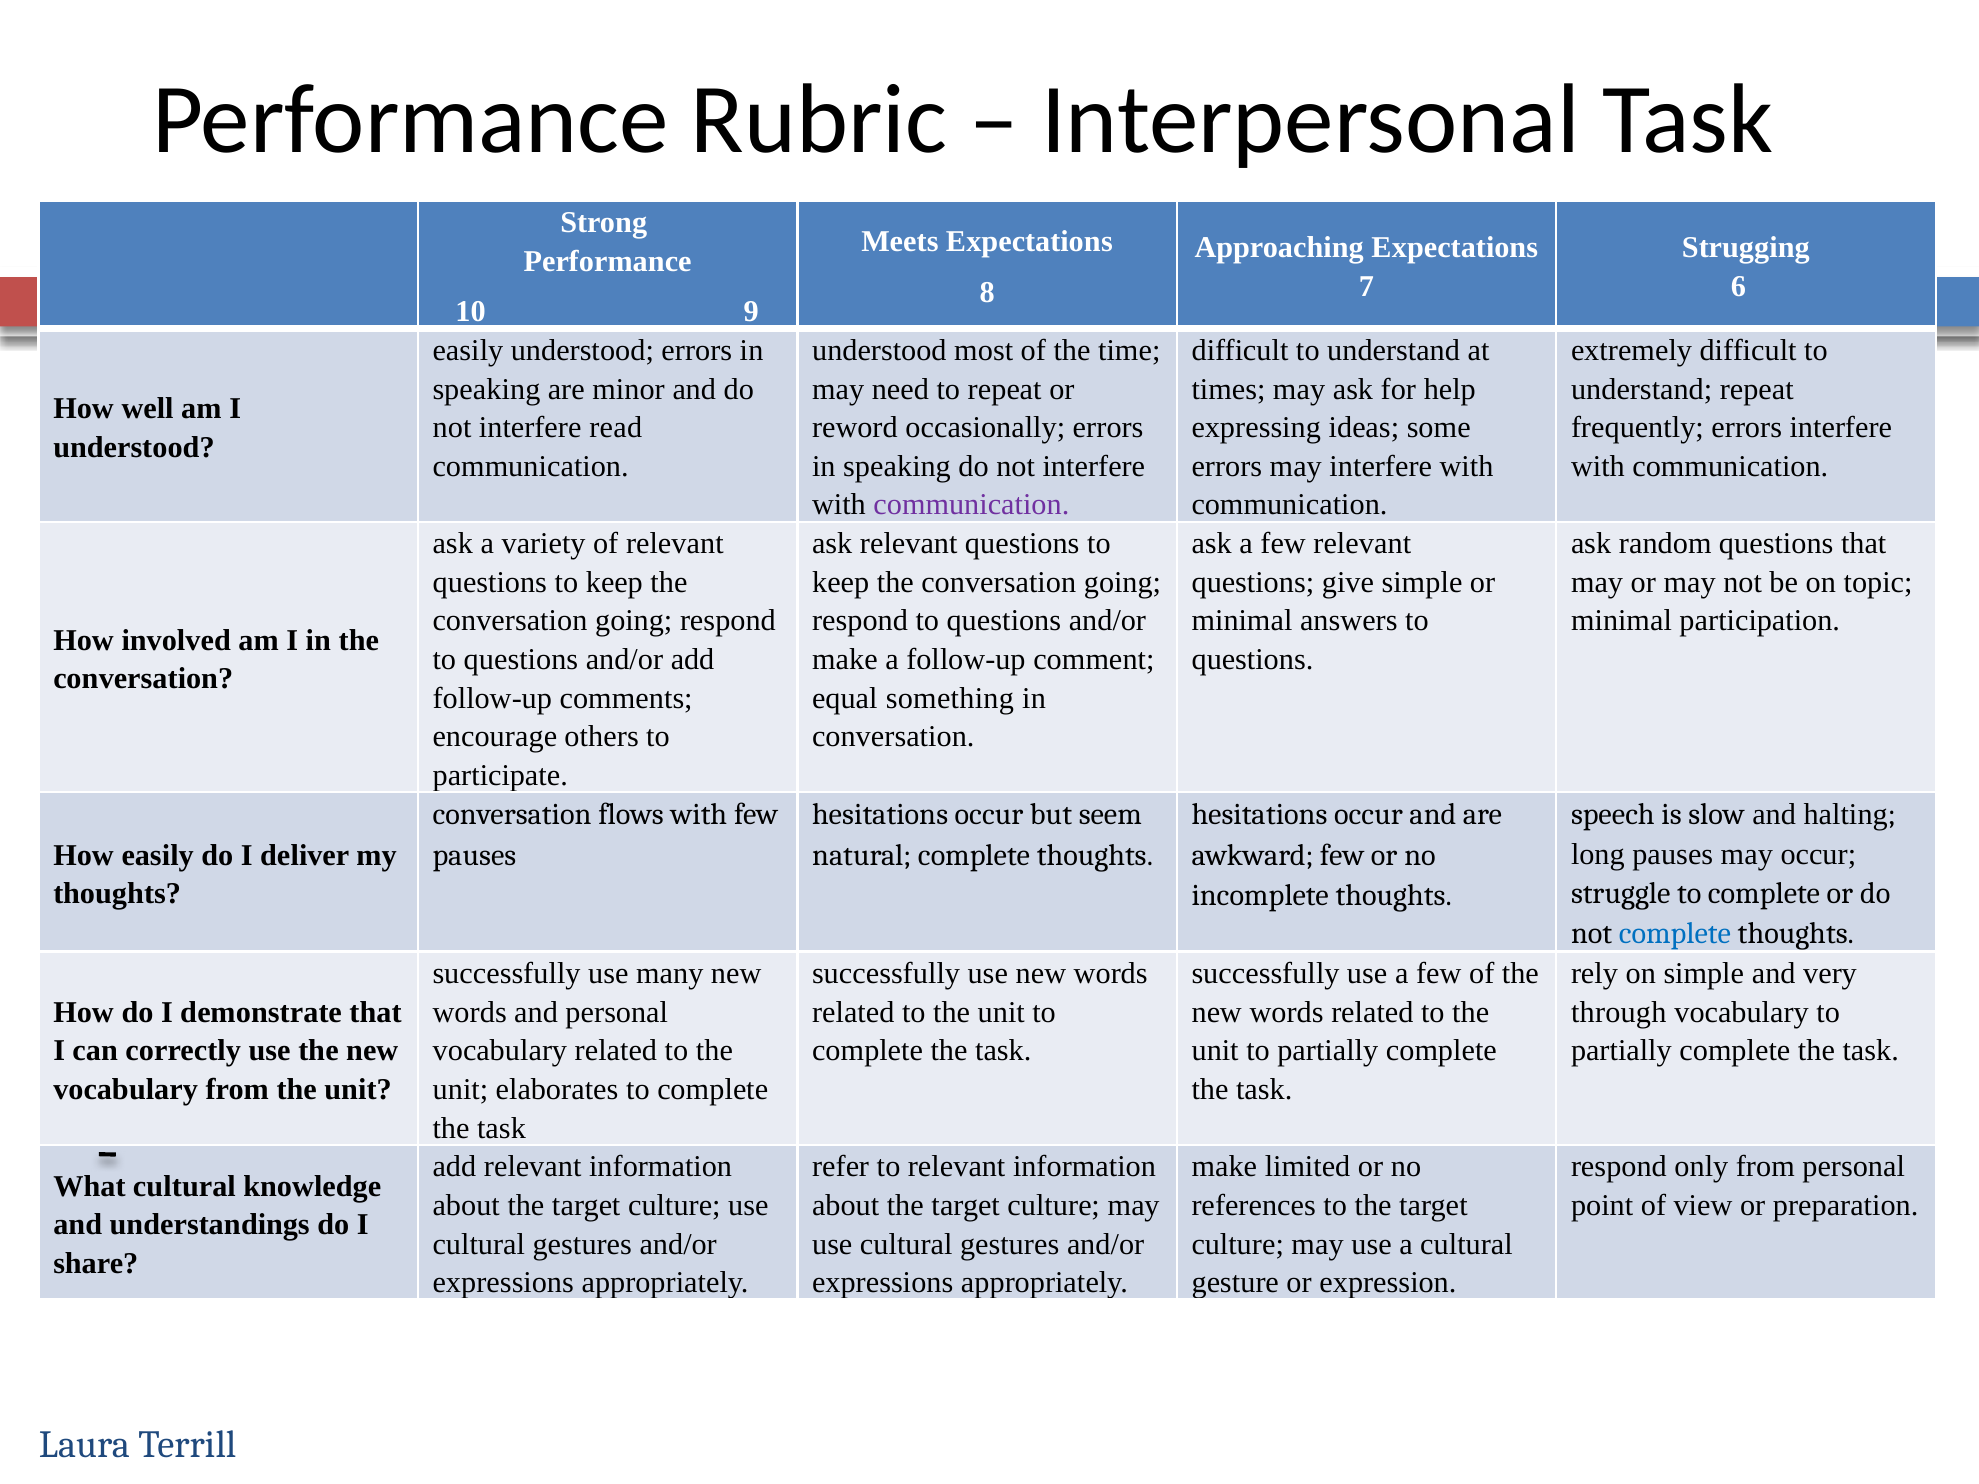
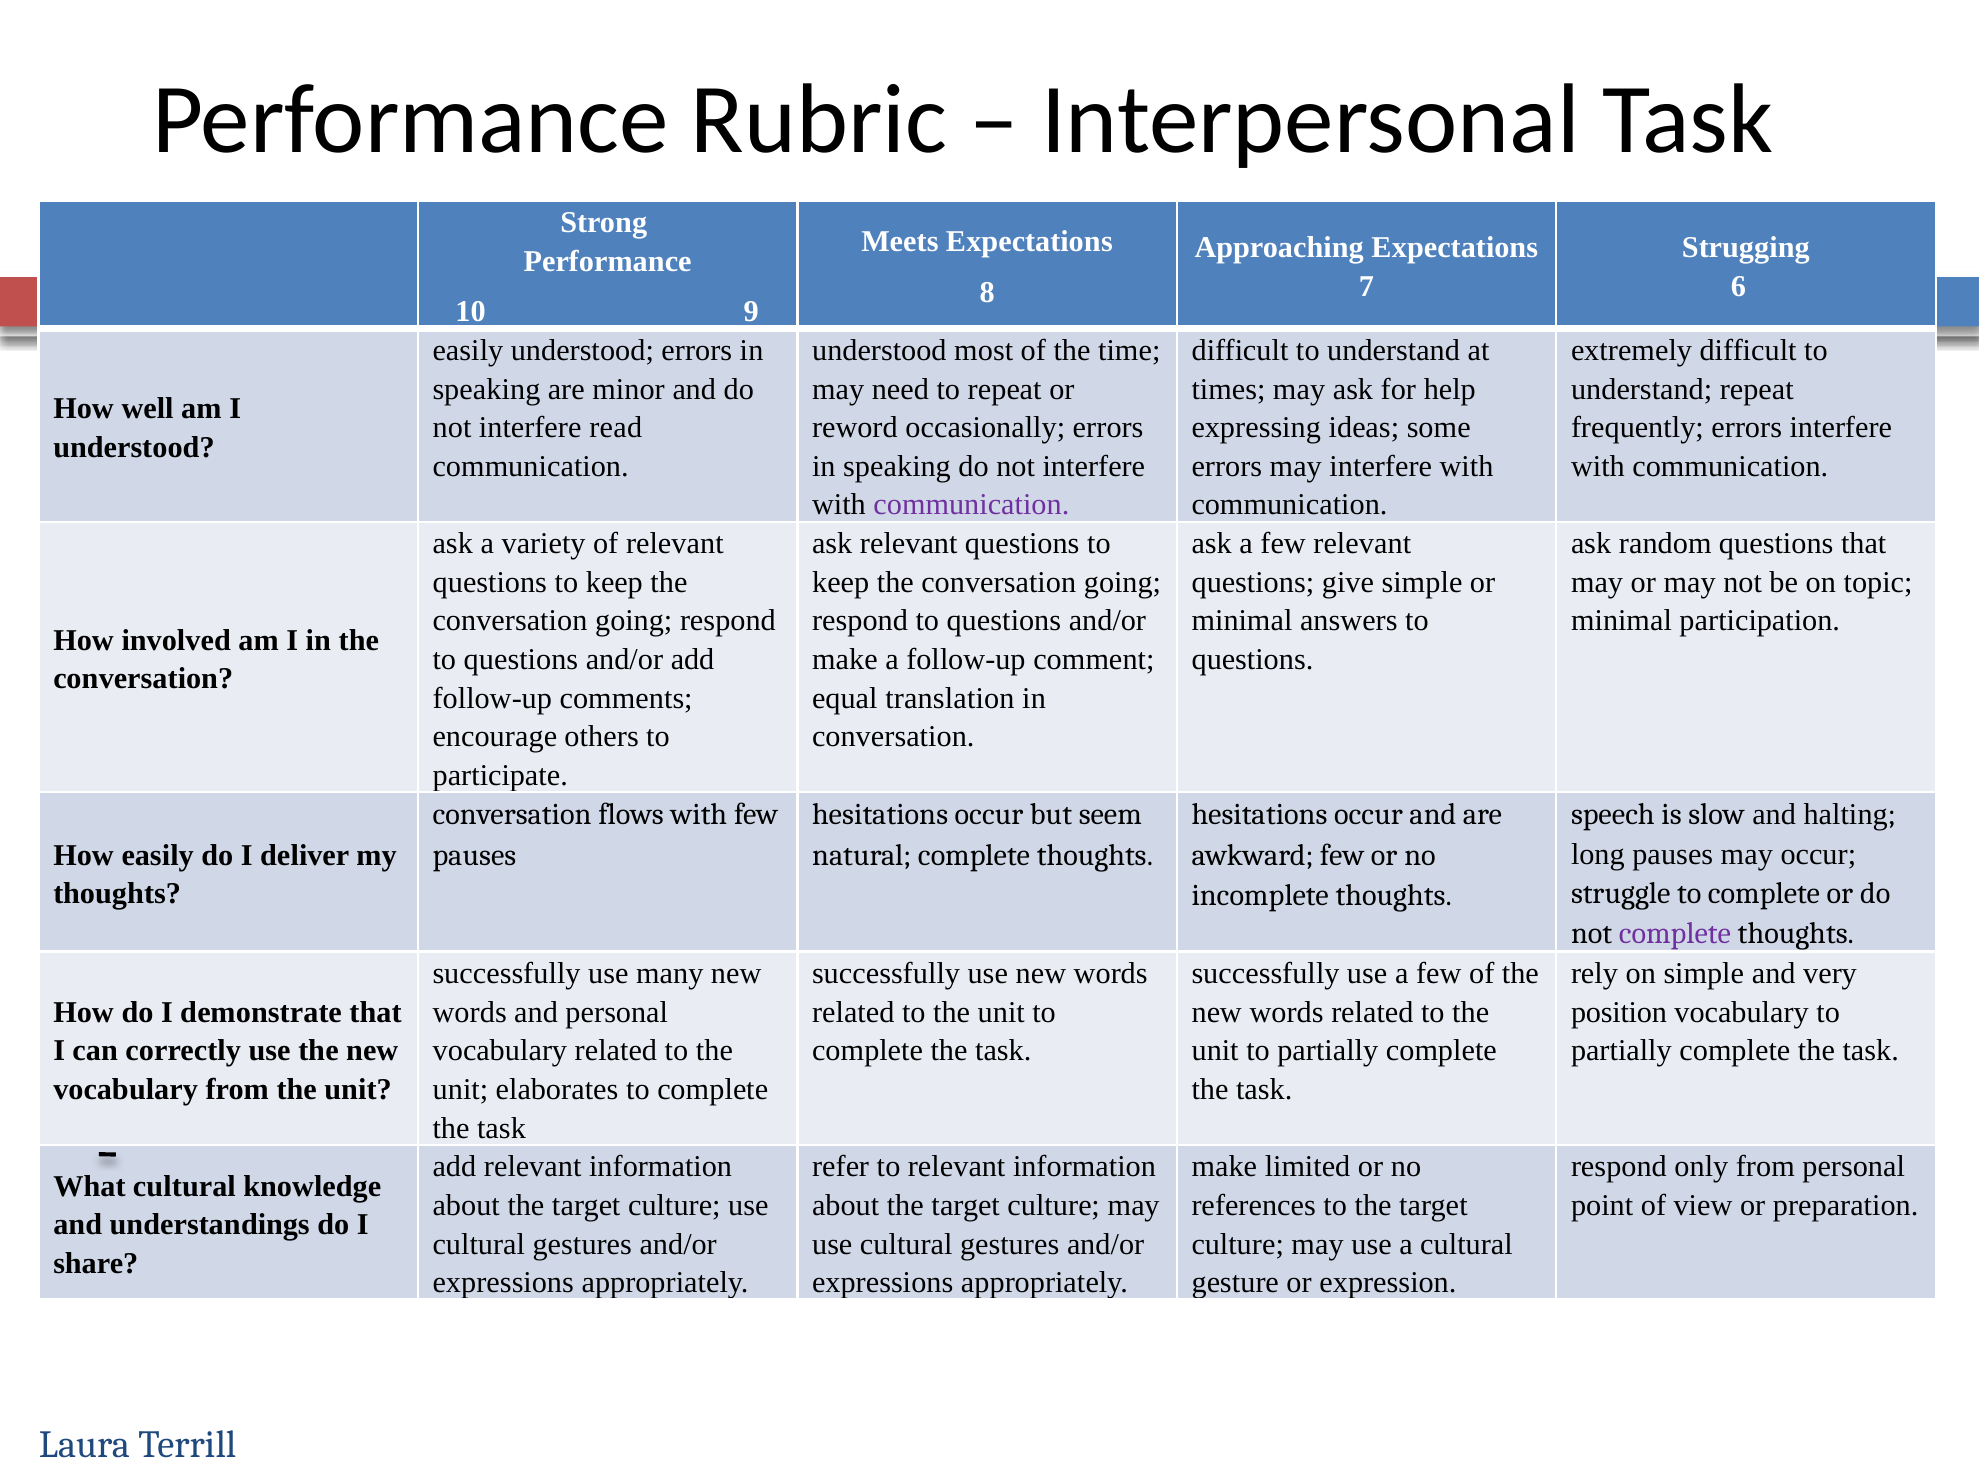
something: something -> translation
complete at (1675, 934) colour: blue -> purple
through: through -> position
